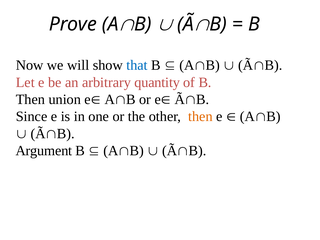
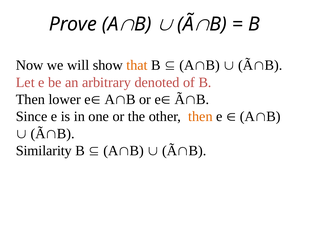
that colour: blue -> orange
quantity: quantity -> denoted
union: union -> lower
Argument: Argument -> Similarity
